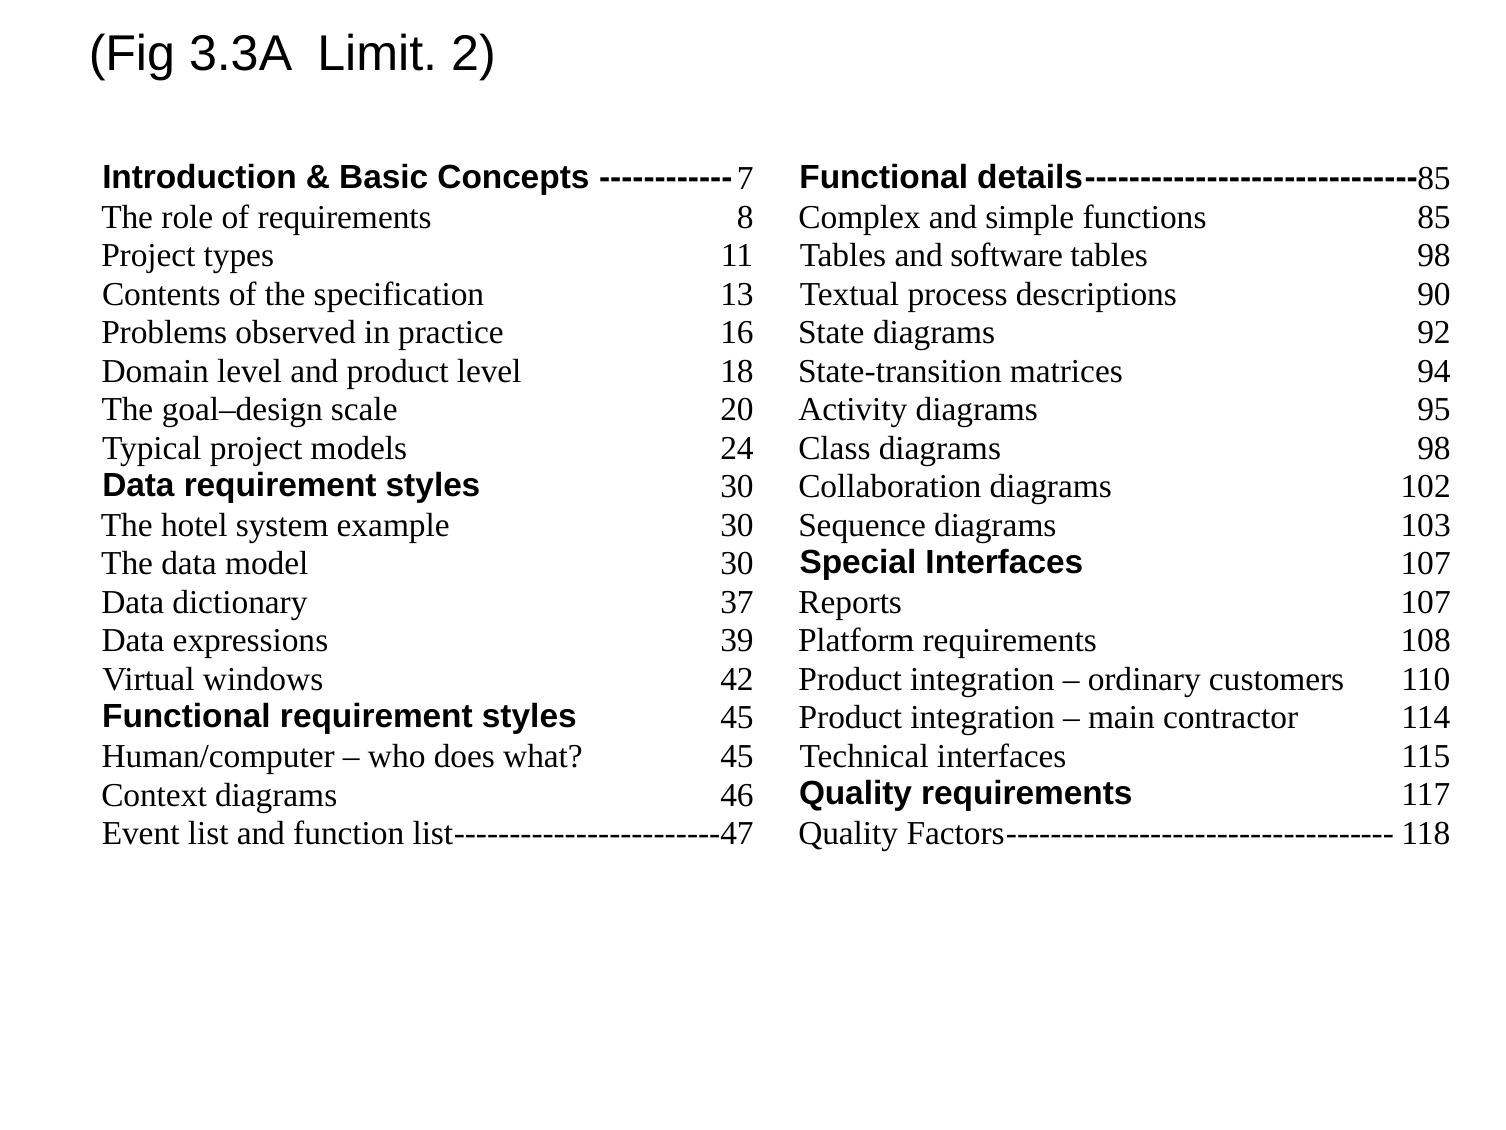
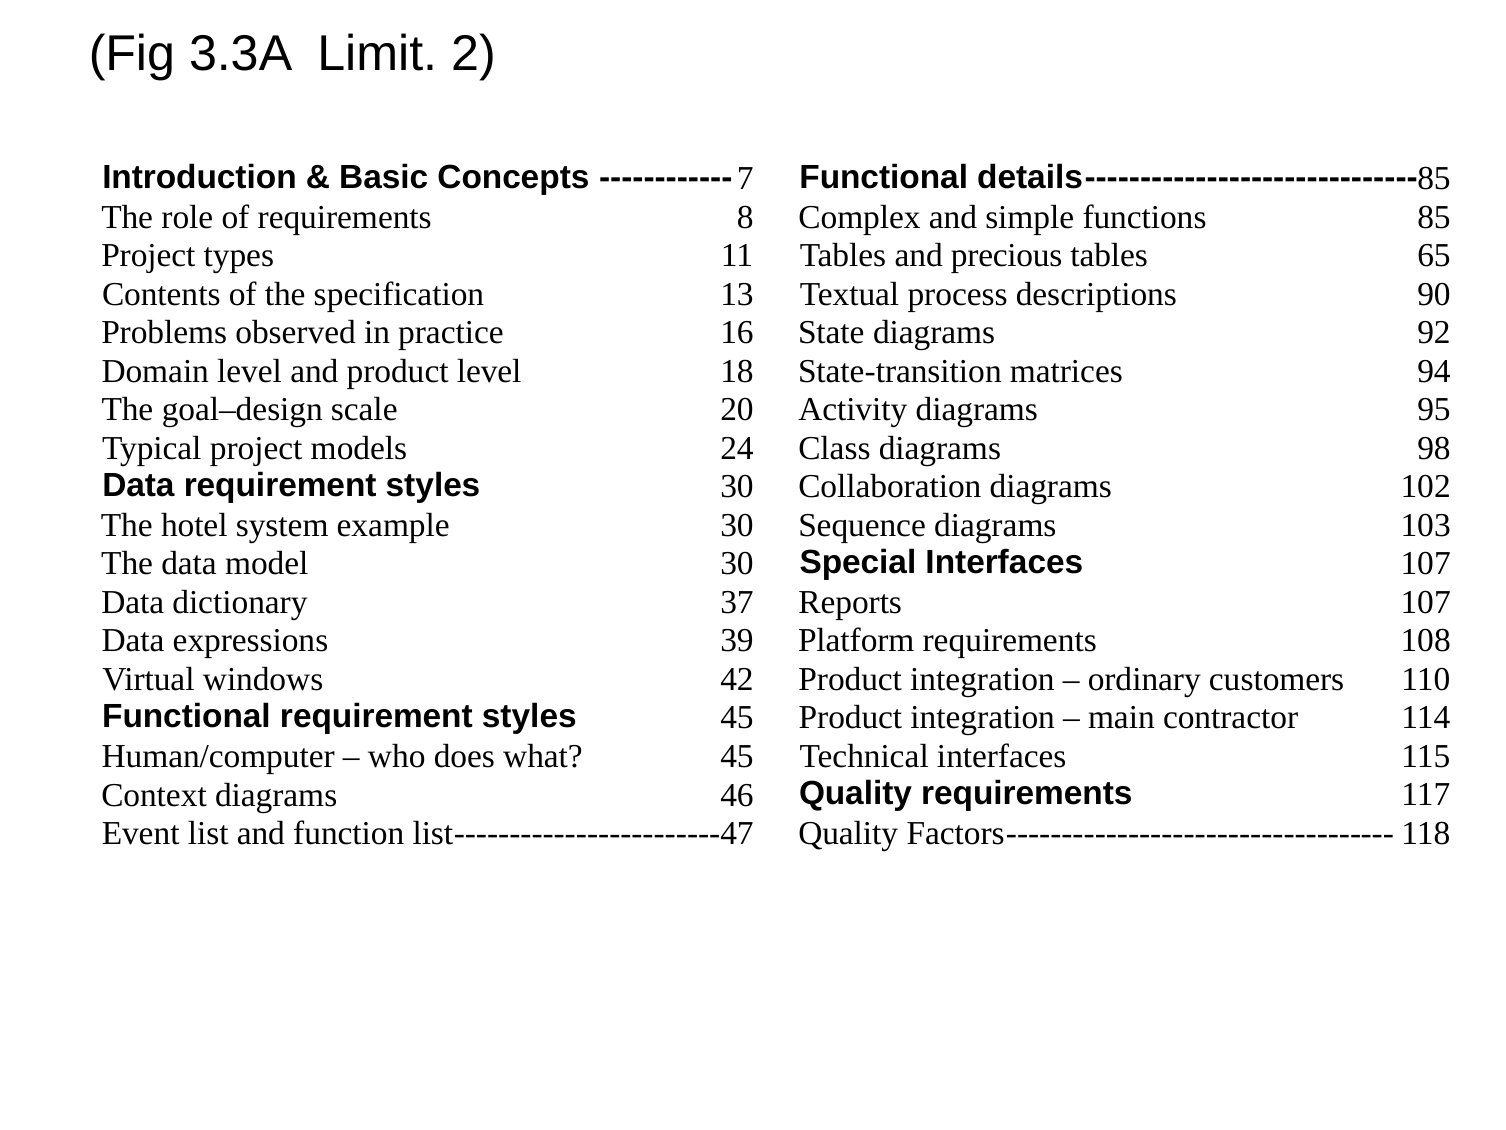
software: software -> precious
tables 98: 98 -> 65
